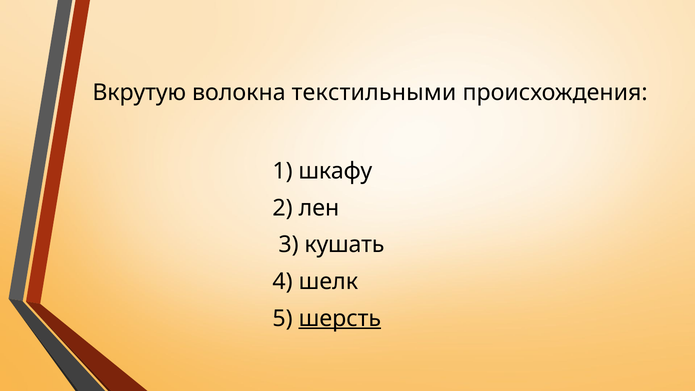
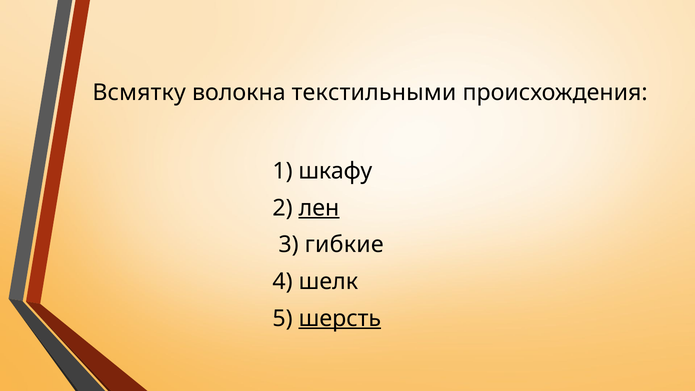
Вкрутую: Вкрутую -> Всмятку
лен underline: none -> present
кушать: кушать -> гибкие
